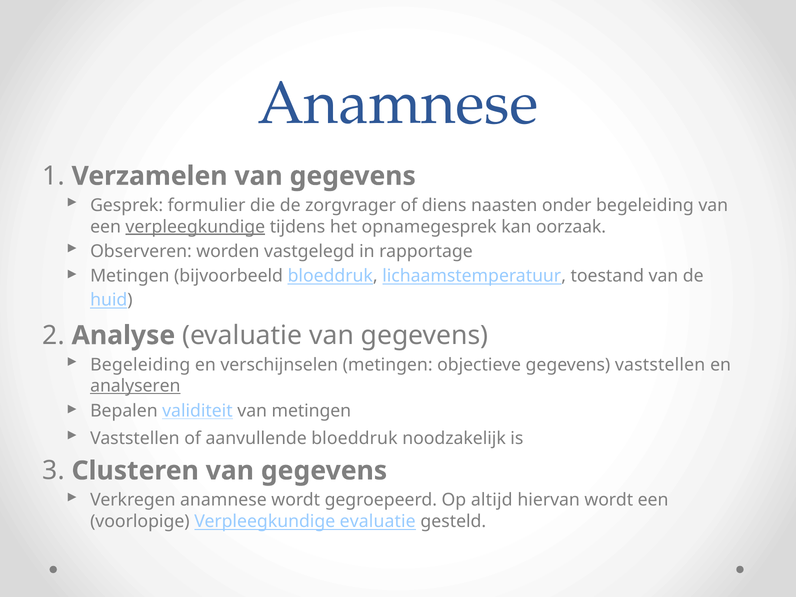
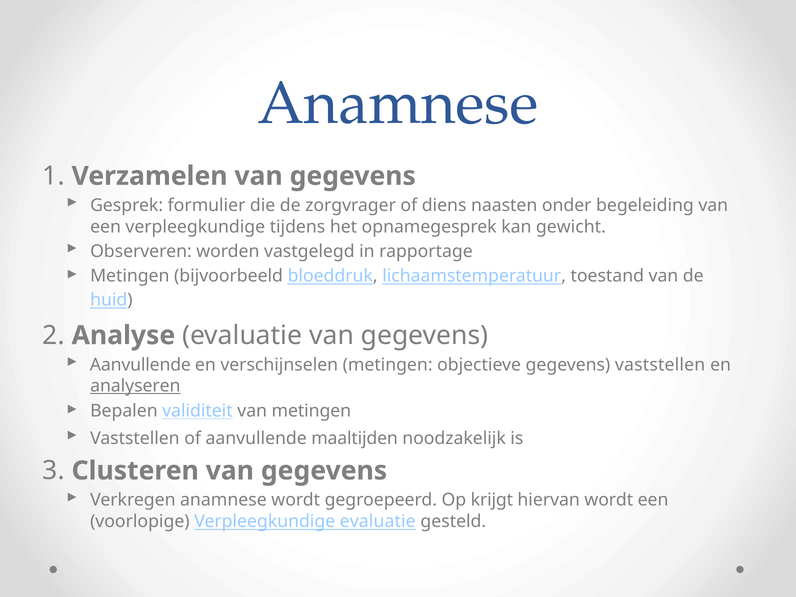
verpleegkundige at (195, 227) underline: present -> none
oorzaak: oorzaak -> gewicht
Begeleiding at (140, 365): Begeleiding -> Aanvullende
aanvullende bloeddruk: bloeddruk -> maaltijden
altijd: altijd -> krijgt
